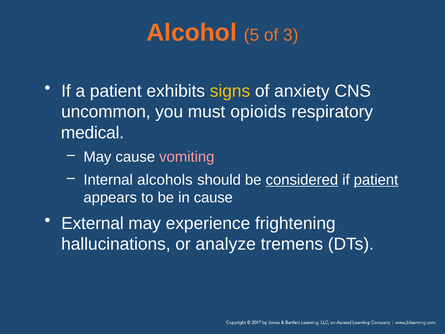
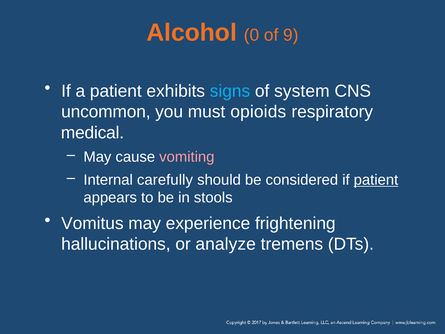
5: 5 -> 0
3: 3 -> 9
signs colour: yellow -> light blue
anxiety: anxiety -> system
alcohols: alcohols -> carefully
considered underline: present -> none
in cause: cause -> stools
External: External -> Vomitus
